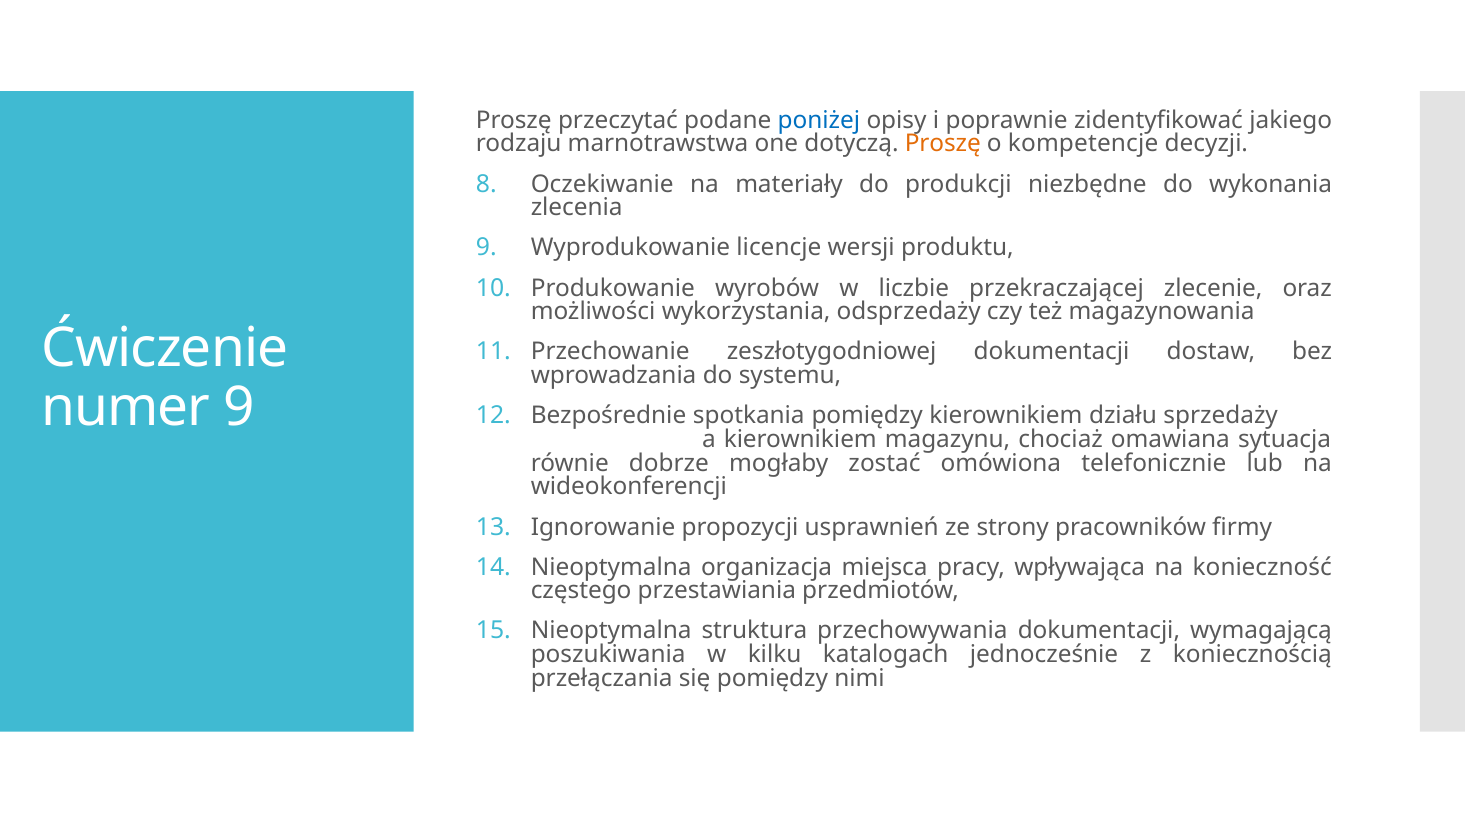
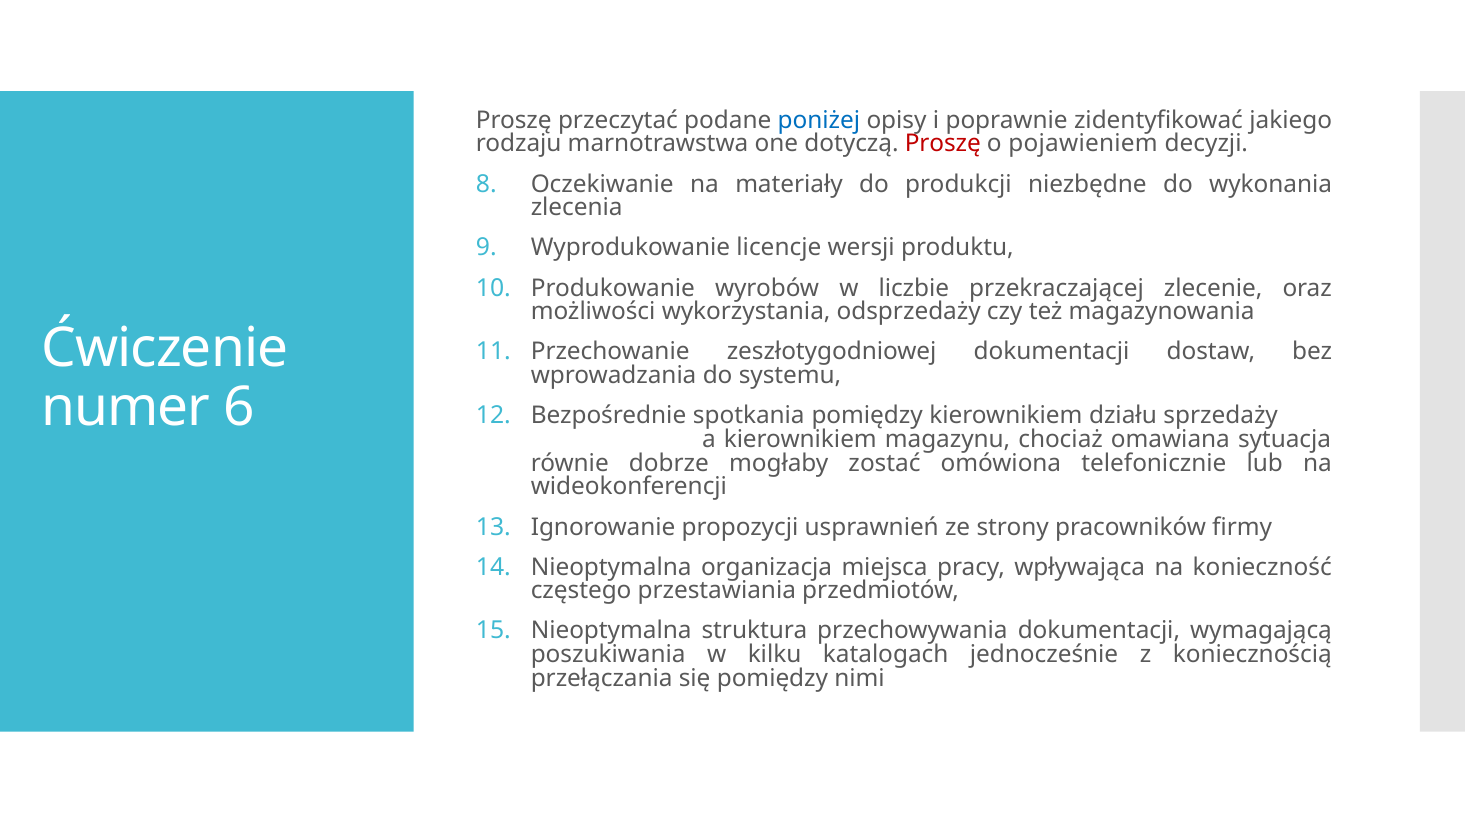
Proszę at (943, 144) colour: orange -> red
kompetencje: kompetencje -> pojawieniem
numer 9: 9 -> 6
